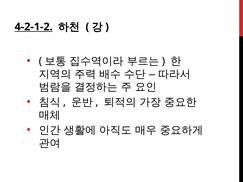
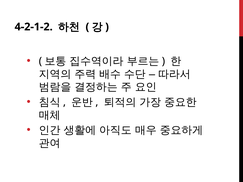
4-2-1-2 underline: present -> none
